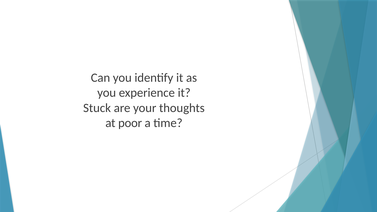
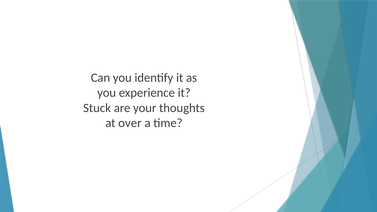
poor: poor -> over
